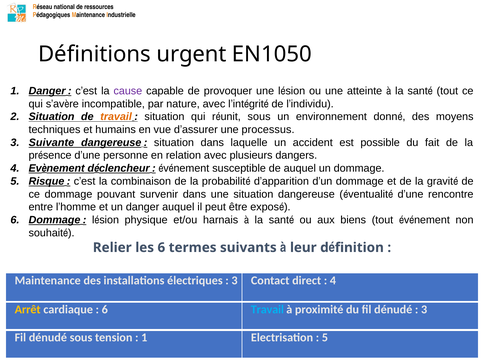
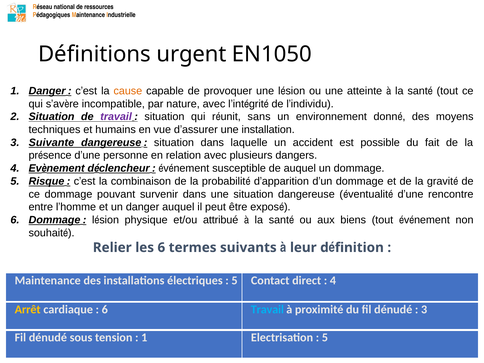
cause colour: purple -> orange
travail at (116, 117) colour: orange -> purple
réunit sous: sous -> sans
processus: processus -> installation
harnais: harnais -> attribué
3 at (235, 281): 3 -> 5
